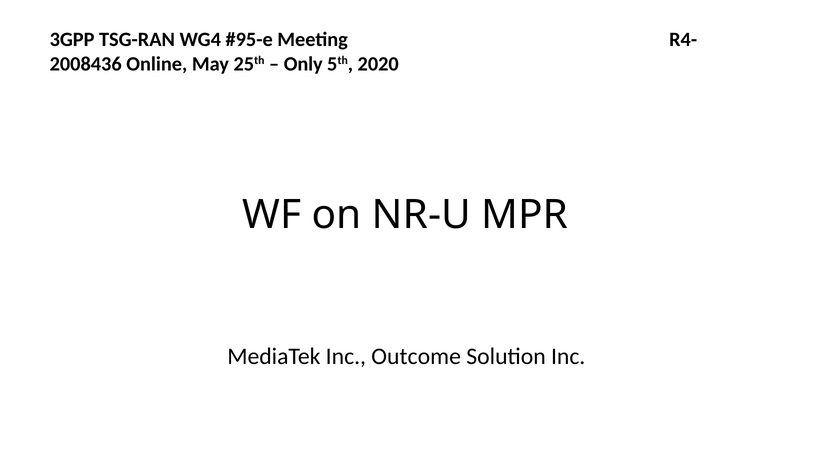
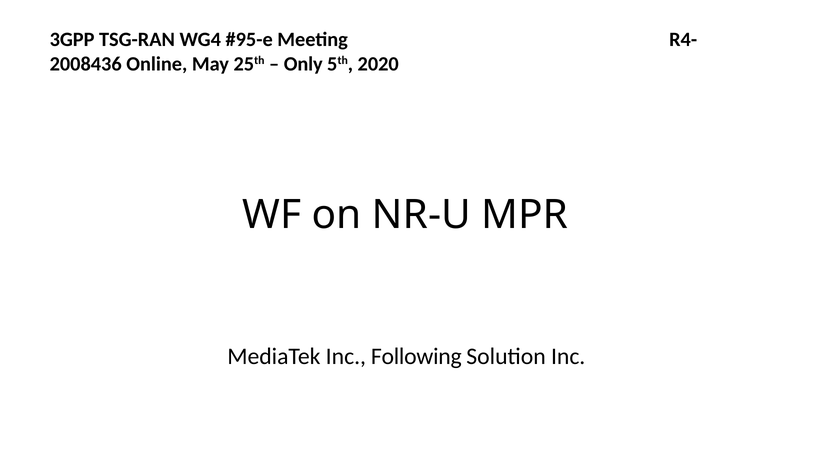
Outcome: Outcome -> Following
